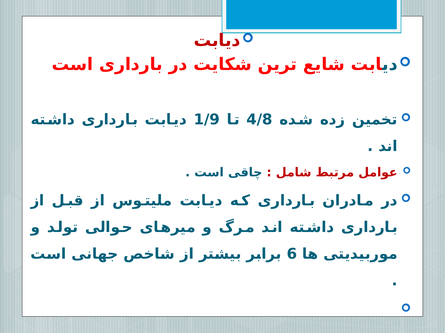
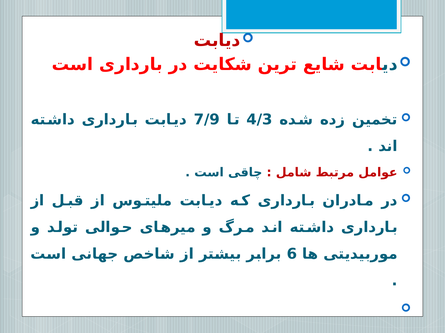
1/9: 1/9 -> 7/9
4/8: 4/8 -> 4/3
